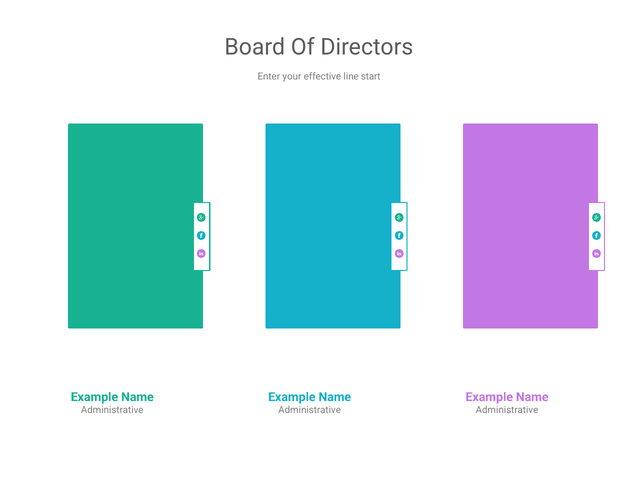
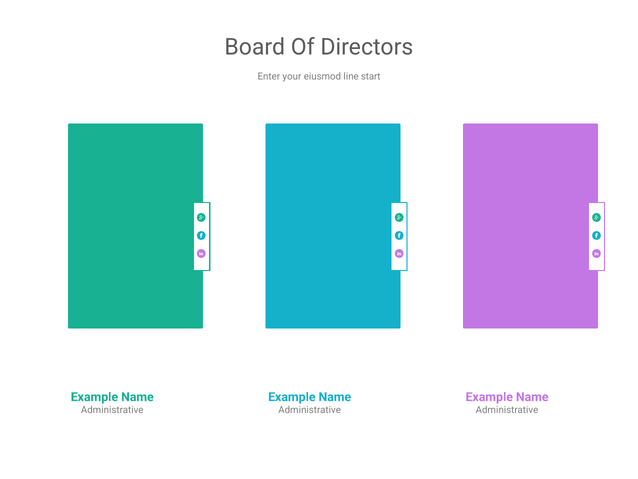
effective: effective -> eiusmod
